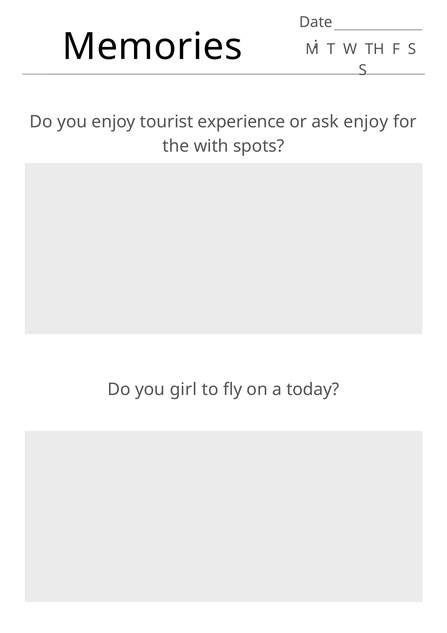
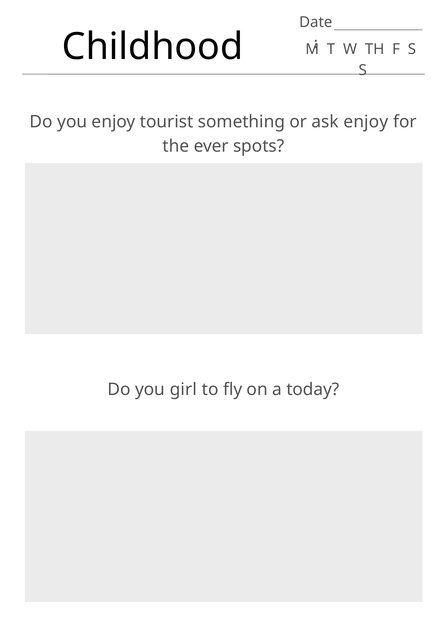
Memories: Memories -> Childhood
experience: experience -> something
with: with -> ever
